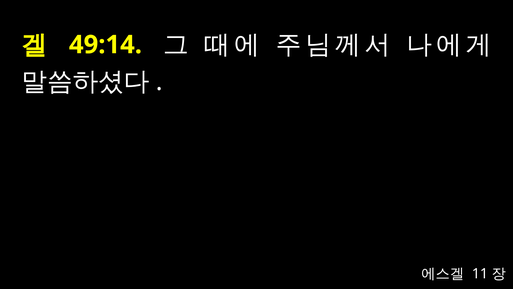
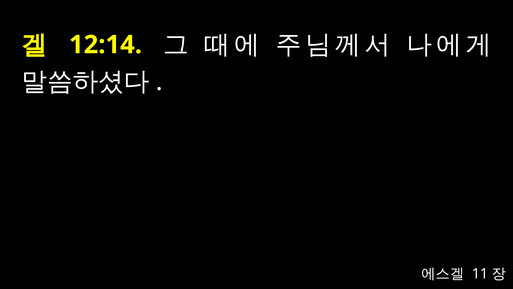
49:14: 49:14 -> 12:14
